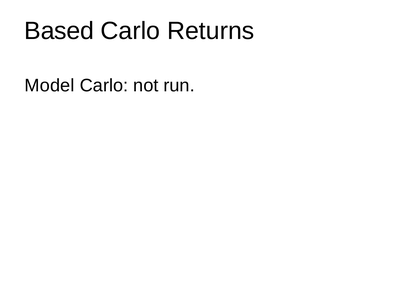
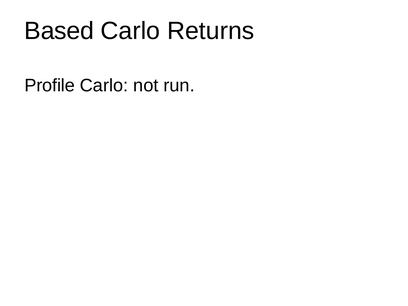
Model: Model -> Profile
